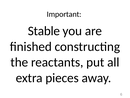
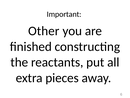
Stable: Stable -> Other
